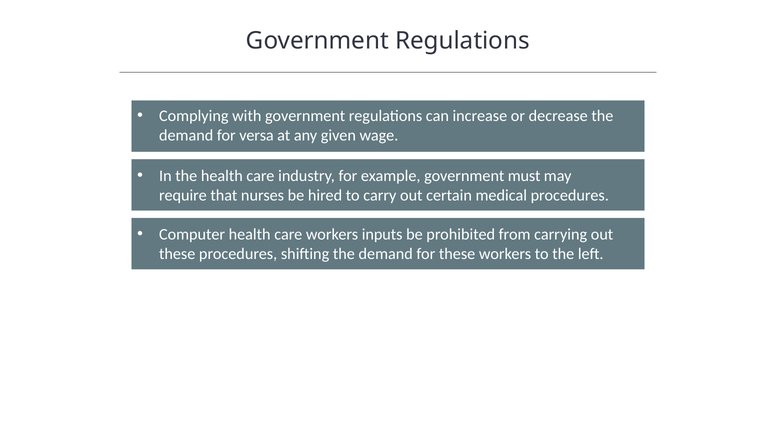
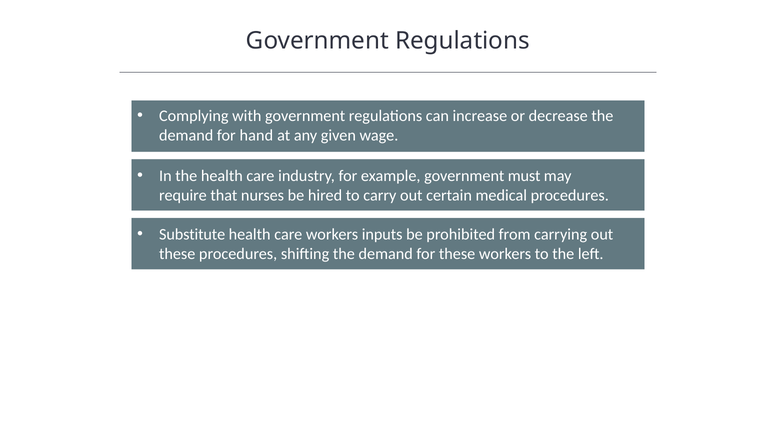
versa: versa -> hand
Computer: Computer -> Substitute
